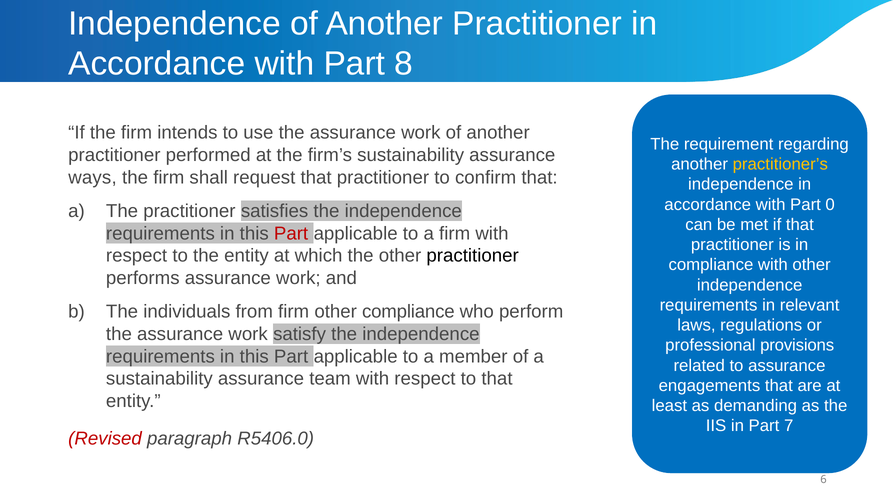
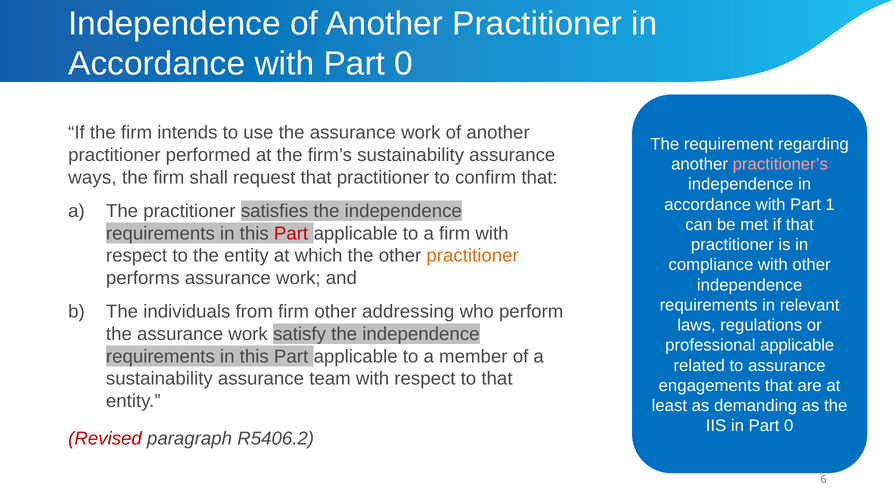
with Part 8: 8 -> 0
practitioner’s colour: yellow -> pink
0: 0 -> 1
practitioner at (473, 256) colour: black -> orange
other compliance: compliance -> addressing
professional provisions: provisions -> applicable
in Part 7: 7 -> 0
R5406.0: R5406.0 -> R5406.2
